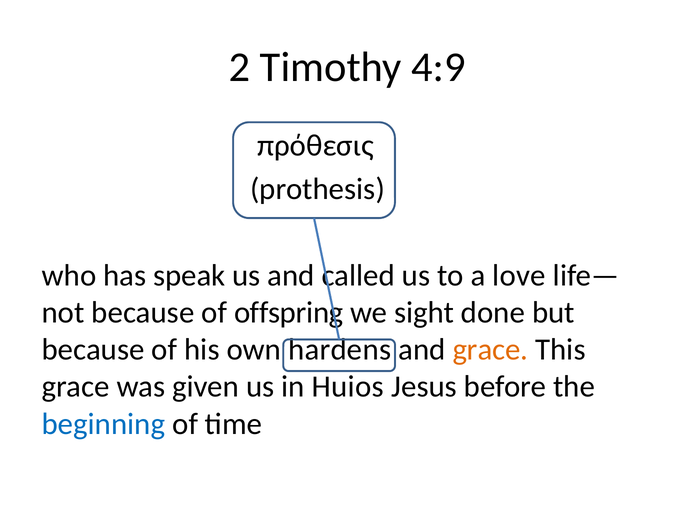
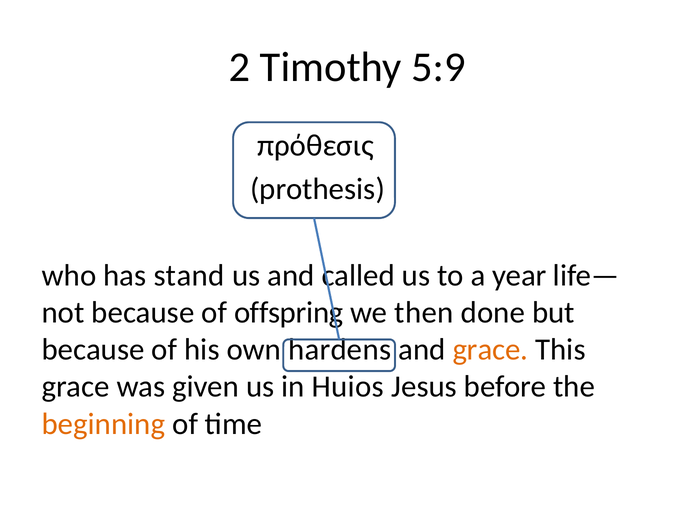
4:9: 4:9 -> 5:9
speak: speak -> stand
love: love -> year
sight: sight -> then
beginning colour: blue -> orange
